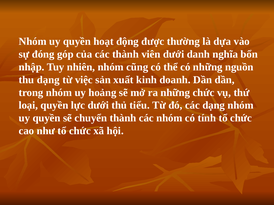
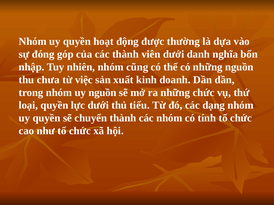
thu dạng: dạng -> chưa
uy hoảng: hoảng -> nguồn
